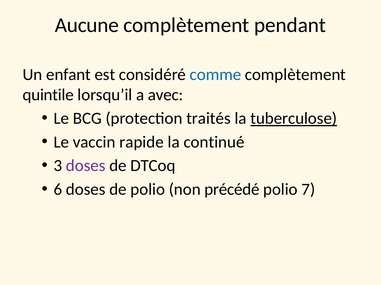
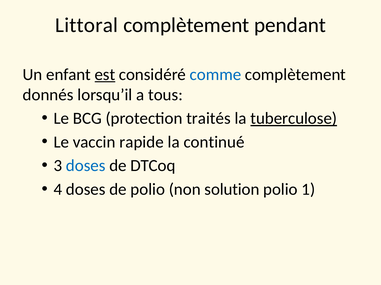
Aucune: Aucune -> Littoral
est underline: none -> present
quintile: quintile -> donnés
avec: avec -> tous
doses at (86, 166) colour: purple -> blue
6: 6 -> 4
précédé: précédé -> solution
7: 7 -> 1
